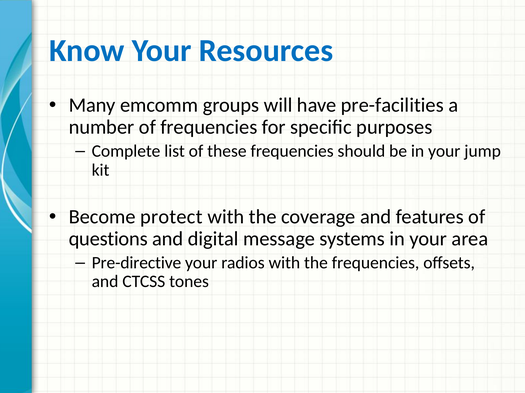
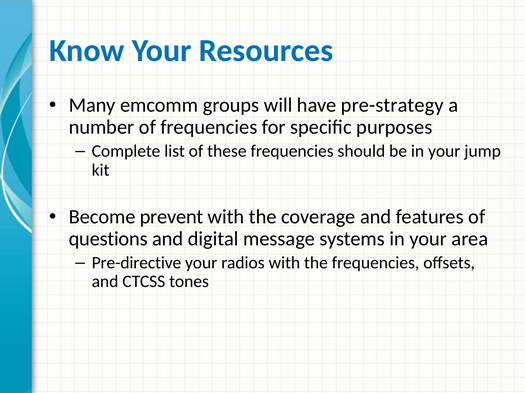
pre-facilities: pre-facilities -> pre-strategy
protect: protect -> prevent
